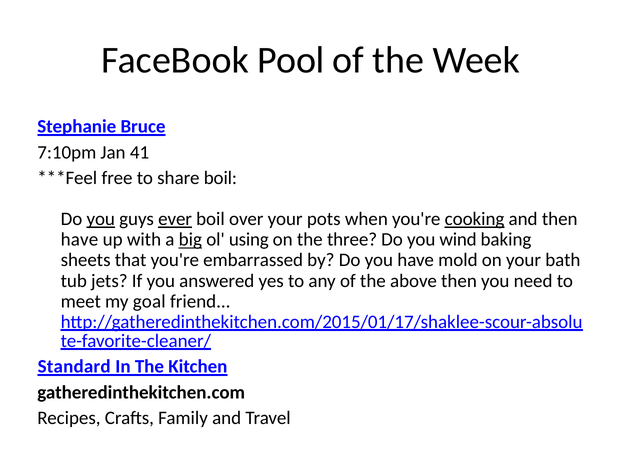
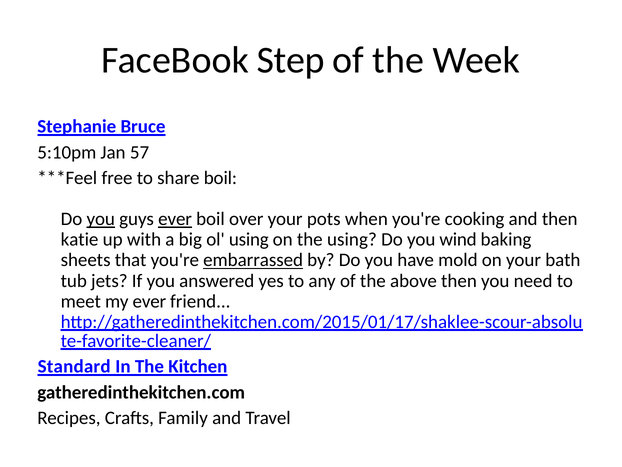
Pool: Pool -> Step
7:10pm: 7:10pm -> 5:10pm
41: 41 -> 57
cooking underline: present -> none
have at (79, 239): have -> katie
big underline: present -> none
the three: three -> using
embarrassed underline: none -> present
my goal: goal -> ever
